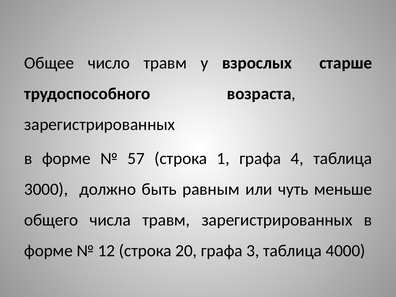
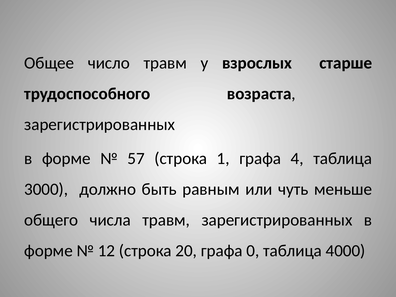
3: 3 -> 0
